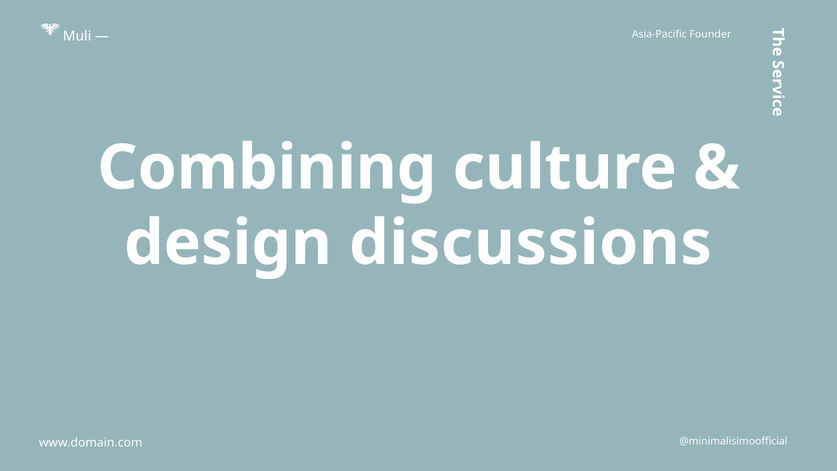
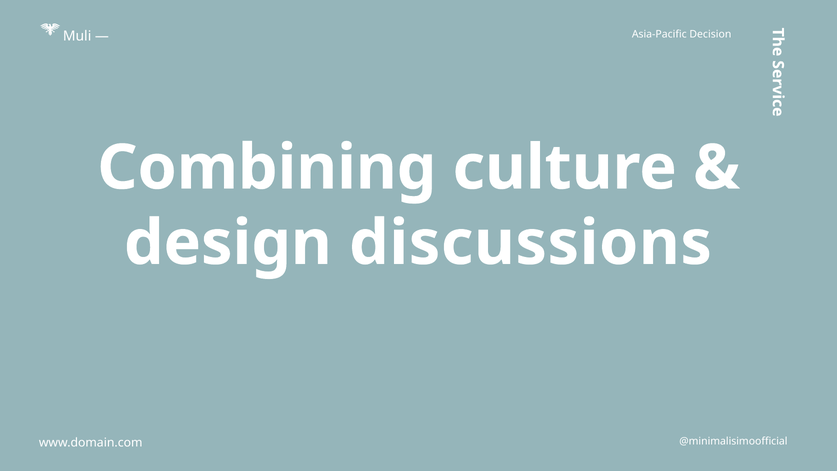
Founder: Founder -> Decision
